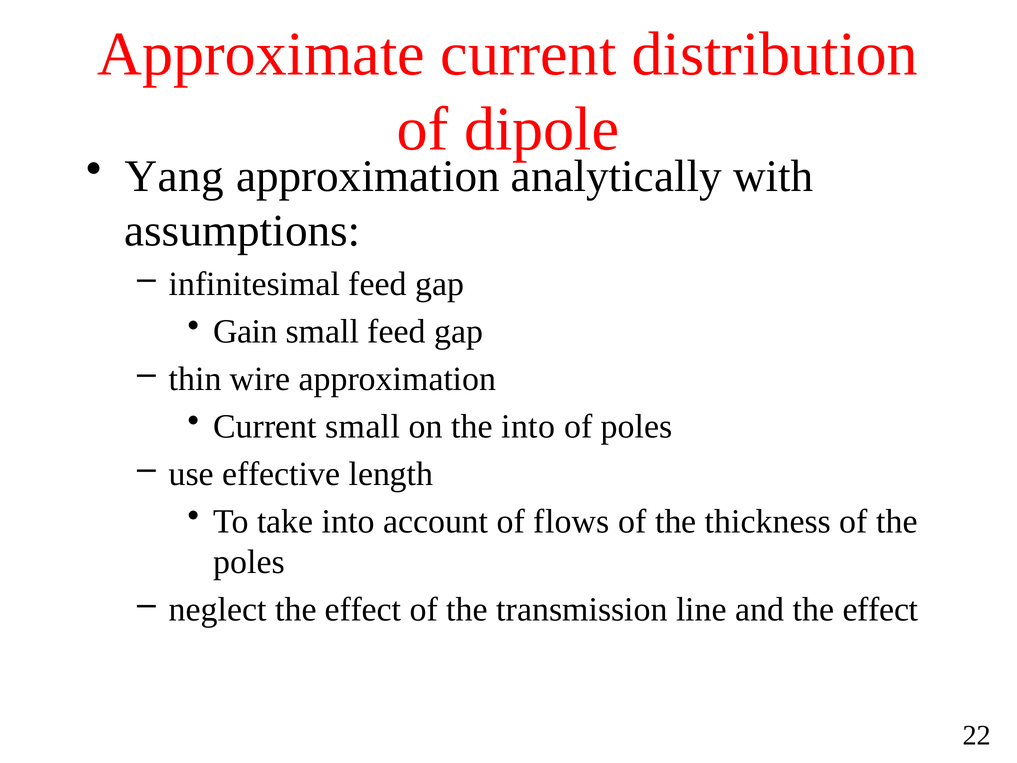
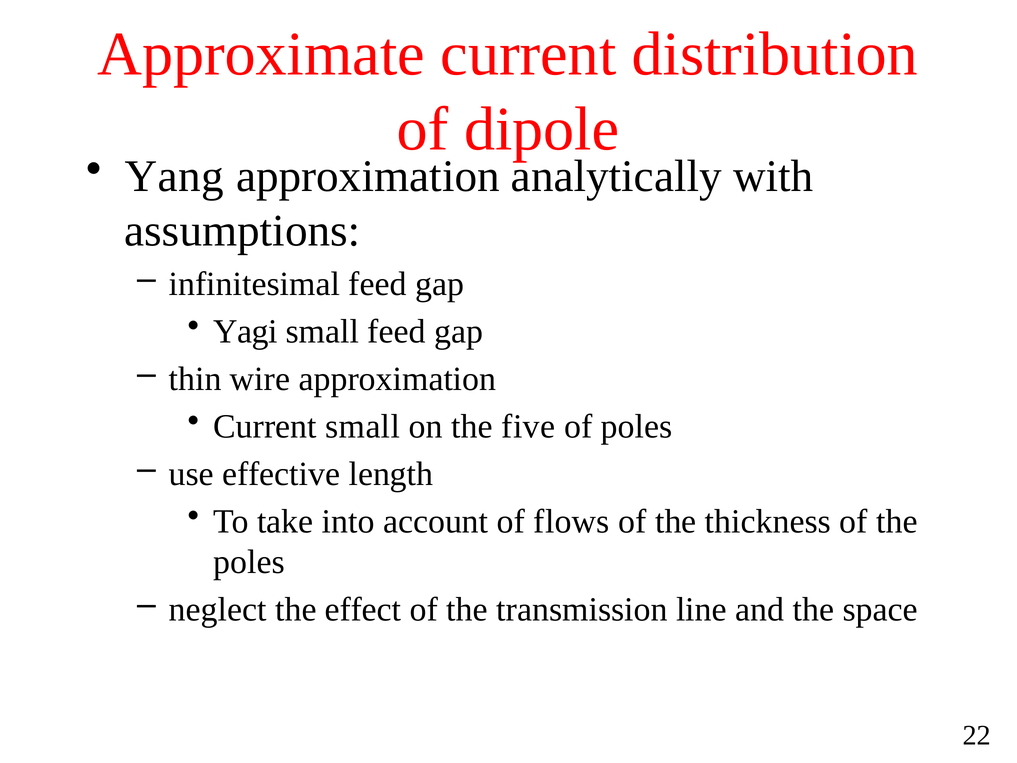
Gain: Gain -> Yagi
the into: into -> five
and the effect: effect -> space
